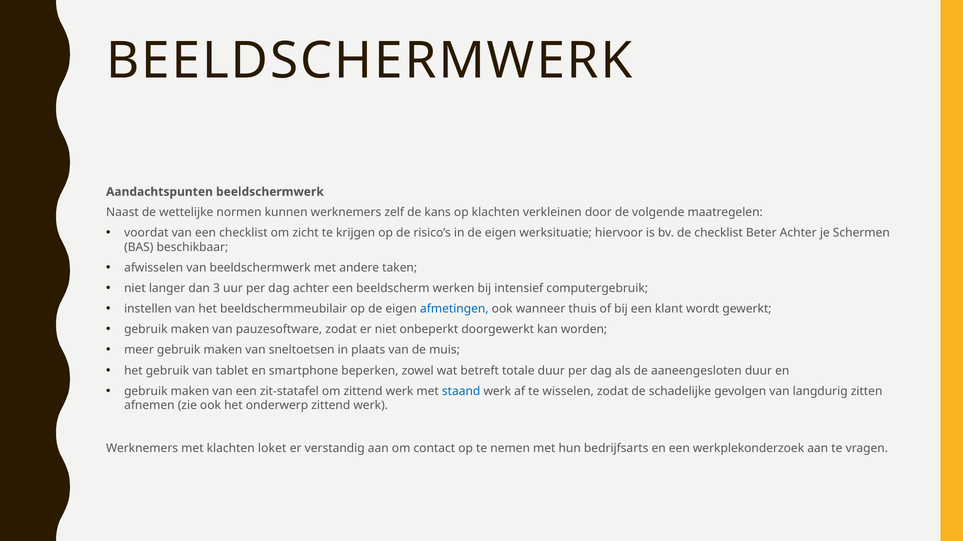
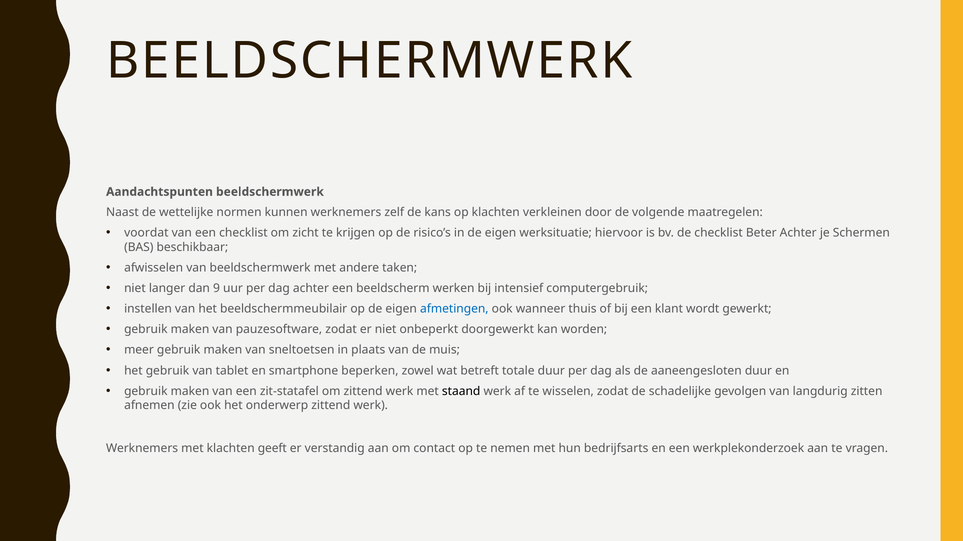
3: 3 -> 9
staand colour: blue -> black
loket: loket -> geeft
